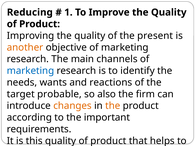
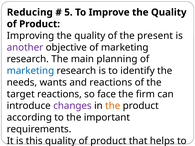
1: 1 -> 5
another colour: orange -> purple
channels: channels -> planning
target probable: probable -> reactions
also: also -> face
changes colour: orange -> purple
